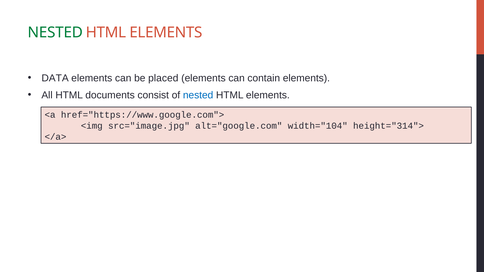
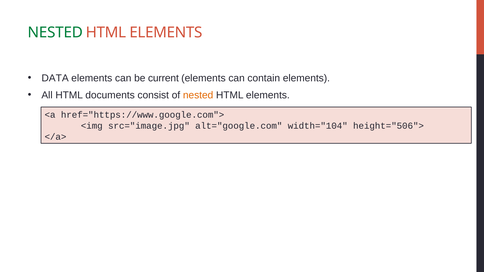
placed: placed -> current
nested at (198, 95) colour: blue -> orange
height="314">: height="314"> -> height="506">
